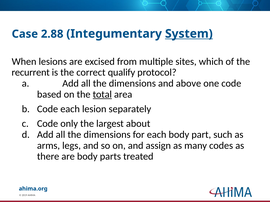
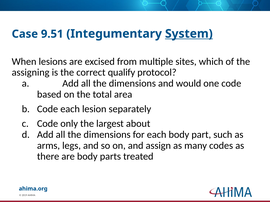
2.88: 2.88 -> 9.51
recurrent: recurrent -> assigning
above: above -> would
total underline: present -> none
